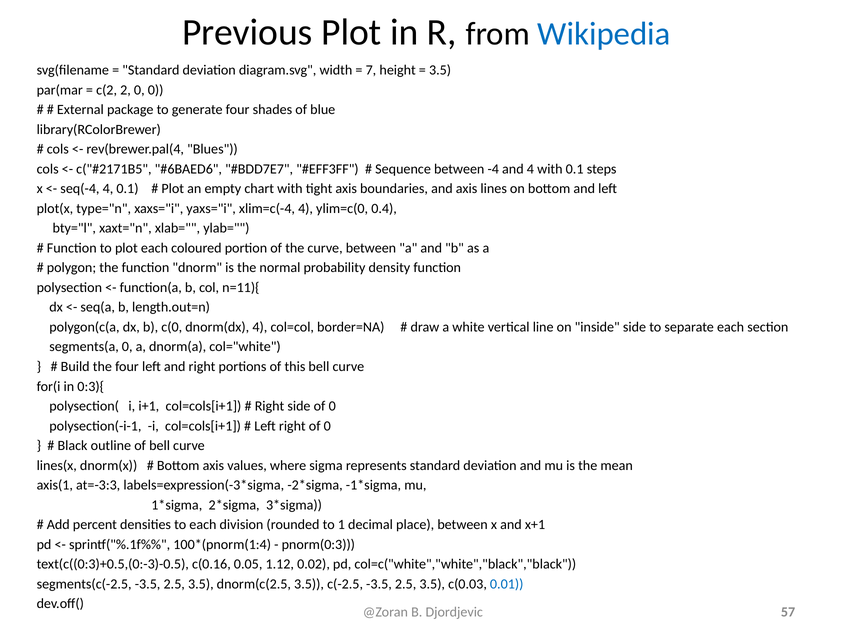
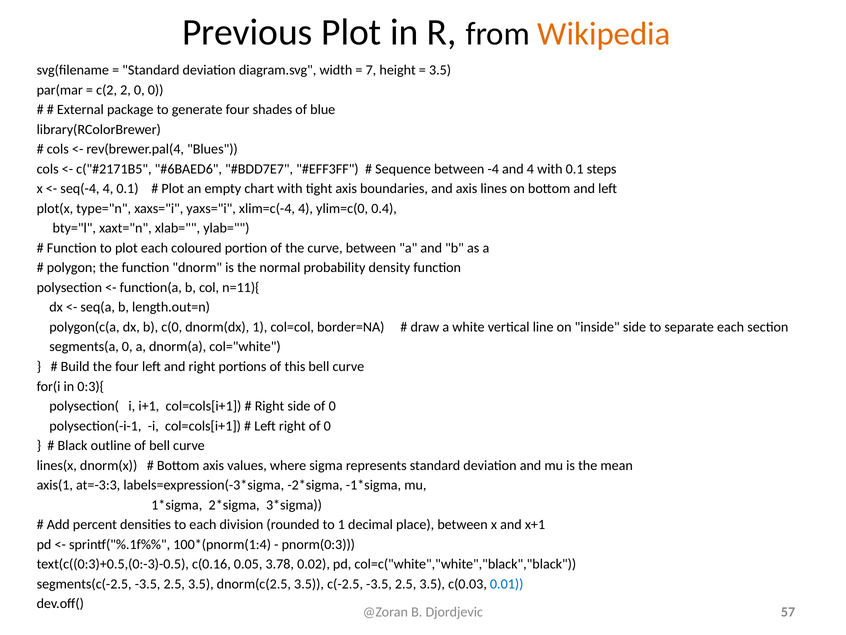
Wikipedia colour: blue -> orange
dnorm(dx 4: 4 -> 1
1.12: 1.12 -> 3.78
